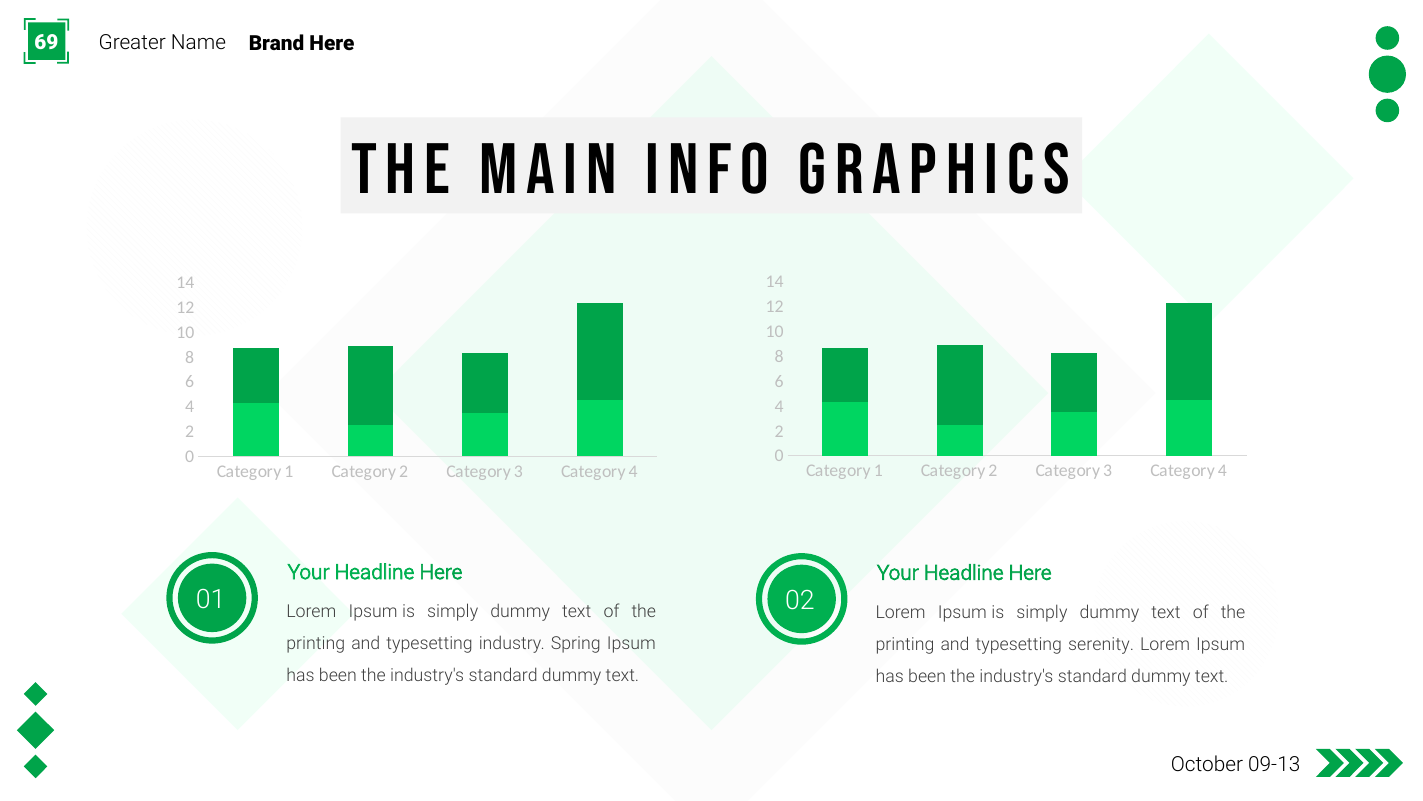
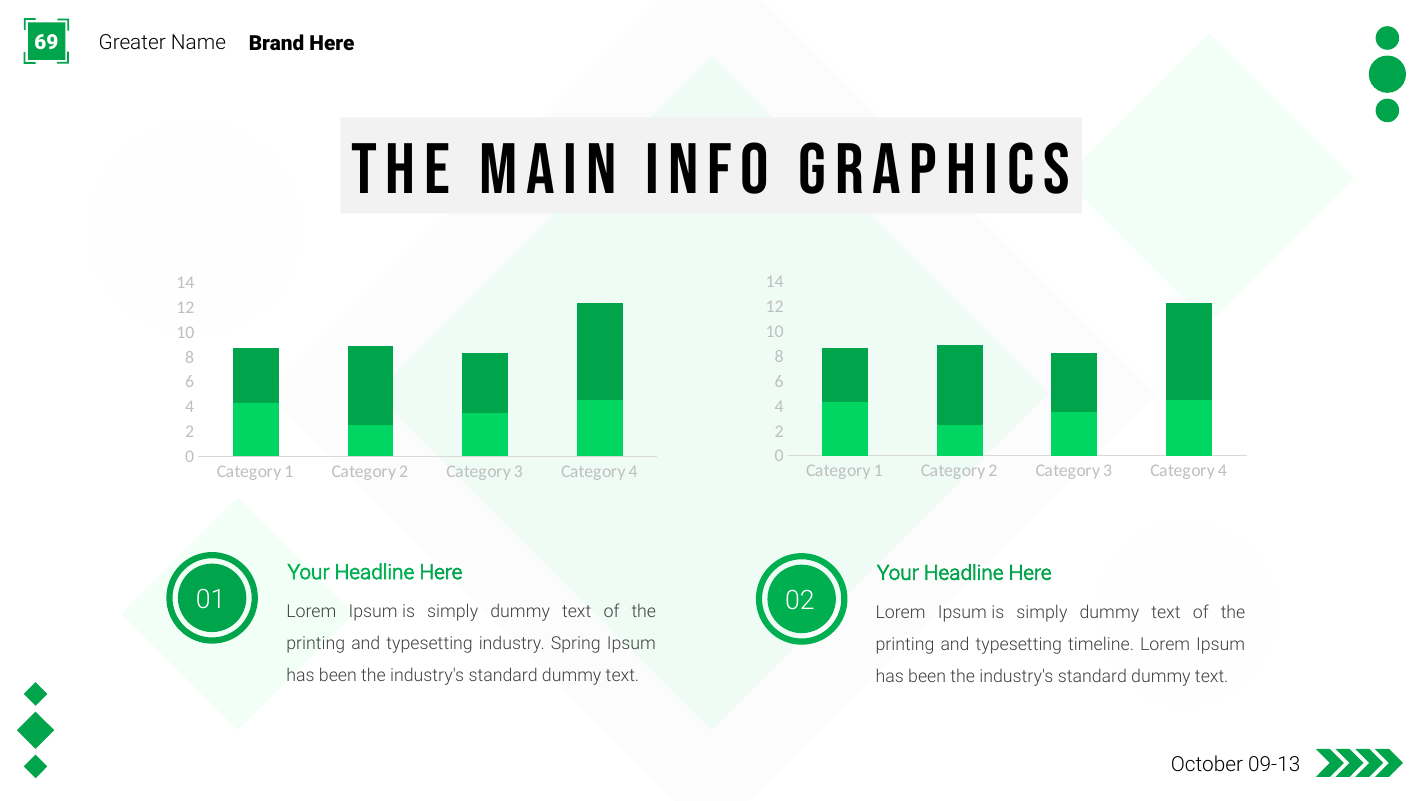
serenity: serenity -> timeline
